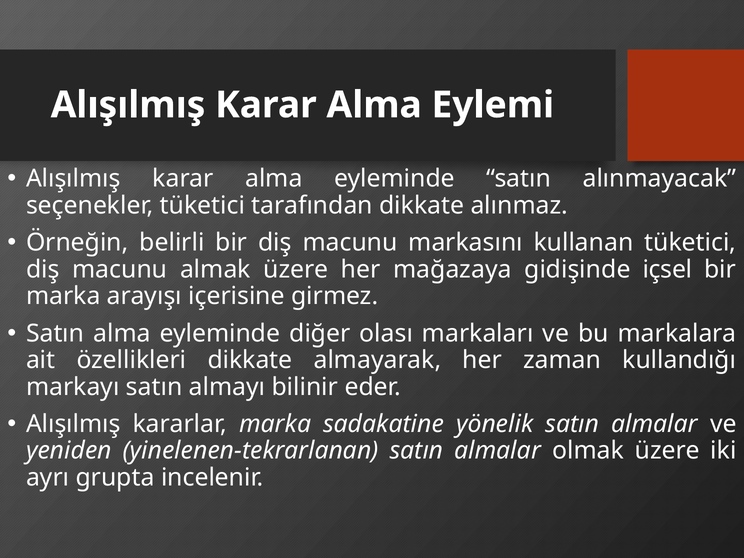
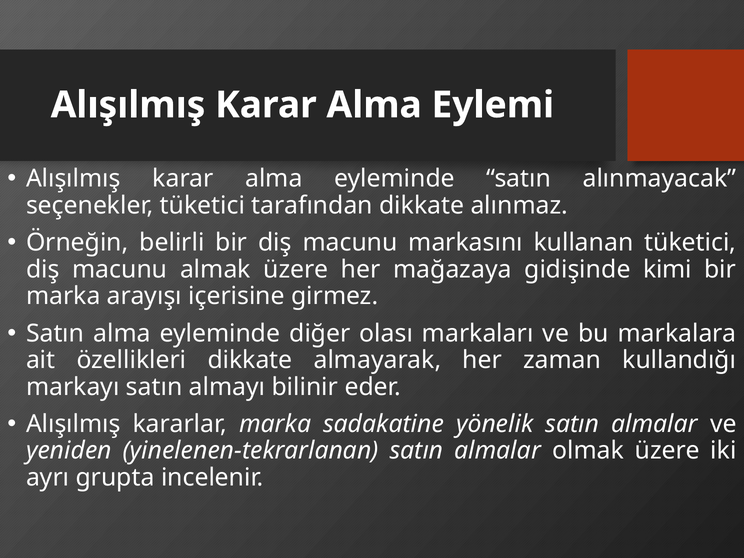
içsel: içsel -> kimi
